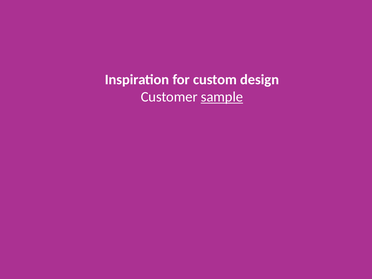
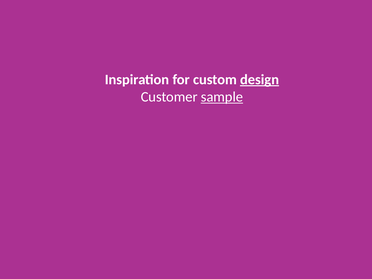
design underline: none -> present
